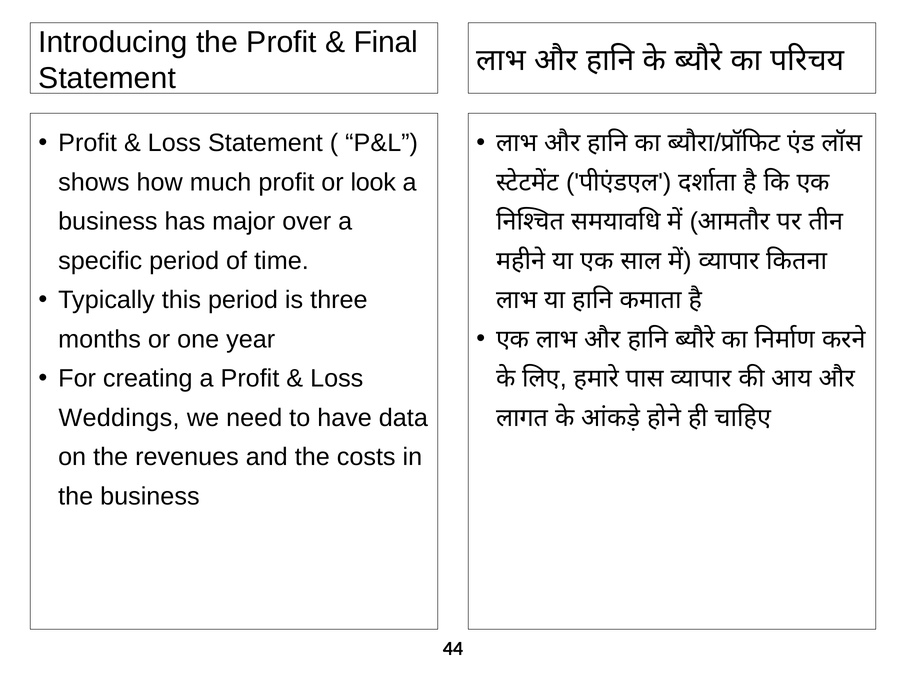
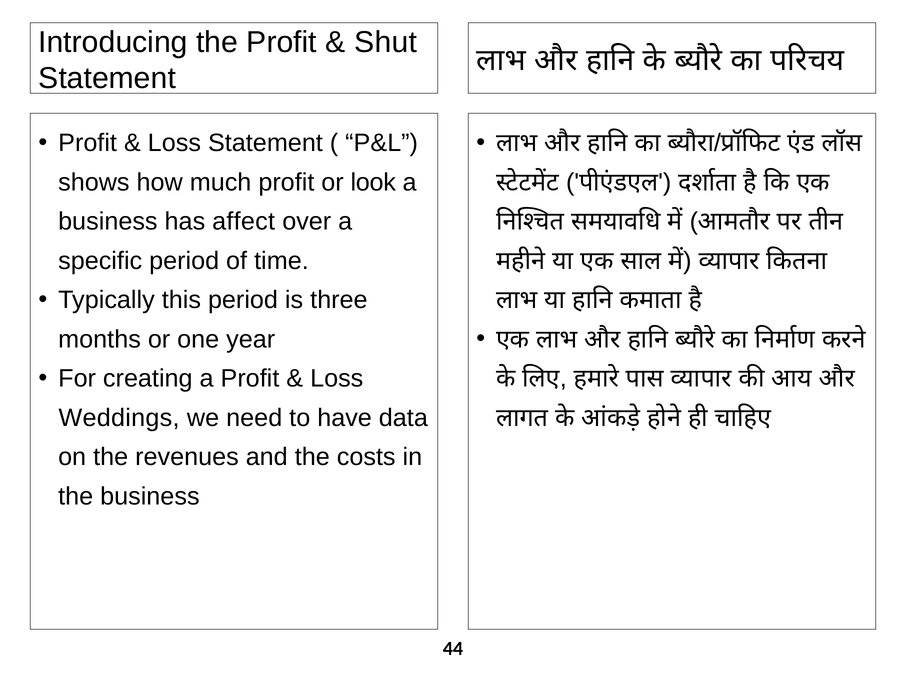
Final: Final -> Shut
major: major -> affect
